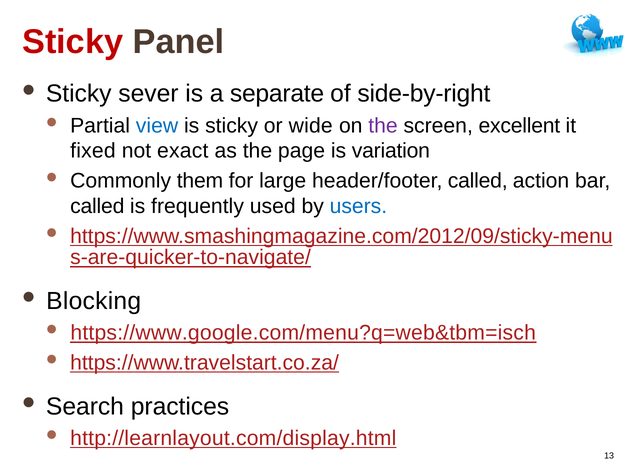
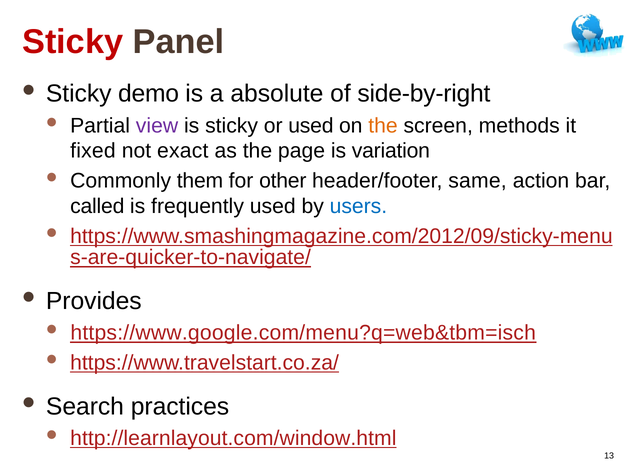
sever: sever -> demo
separate: separate -> absolute
view colour: blue -> purple
or wide: wide -> used
the at (383, 125) colour: purple -> orange
excellent: excellent -> methods
large: large -> other
header/footer called: called -> same
Blocking: Blocking -> Provides
http://learnlayout.com/display.html: http://learnlayout.com/display.html -> http://learnlayout.com/window.html
